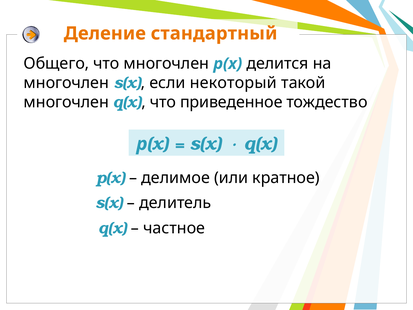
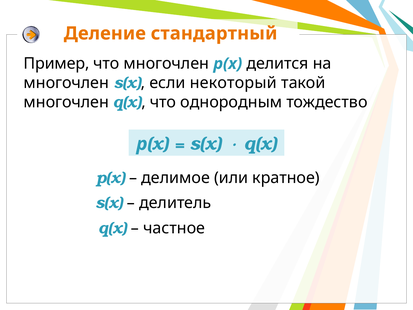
Общего: Общего -> Пример
приведенное: приведенное -> однородным
